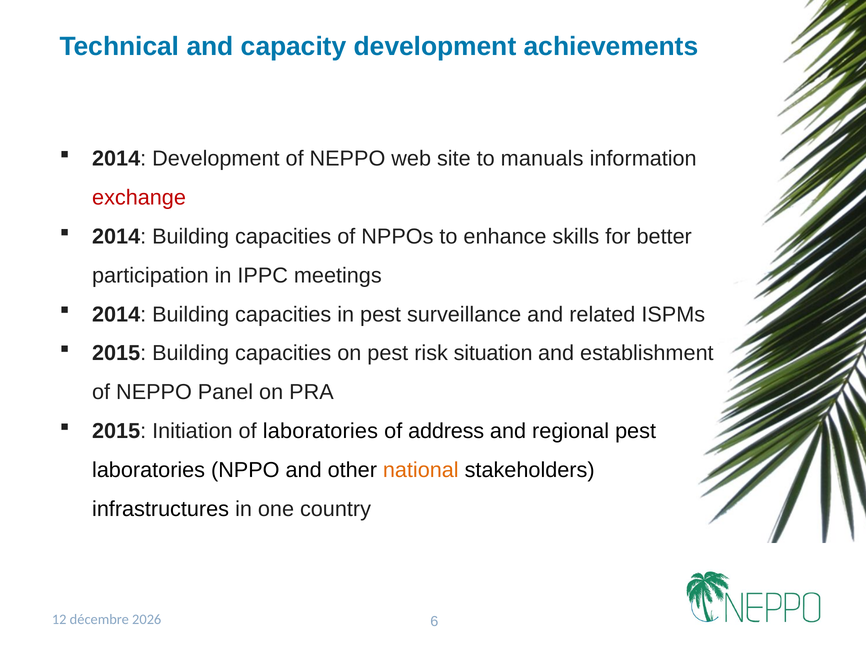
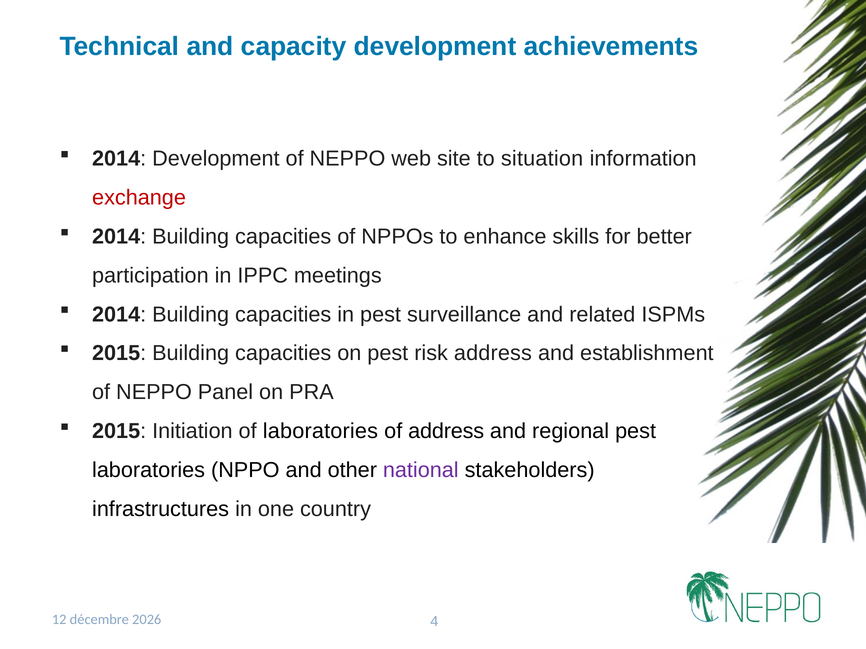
manuals: manuals -> situation
risk situation: situation -> address
national colour: orange -> purple
6: 6 -> 4
